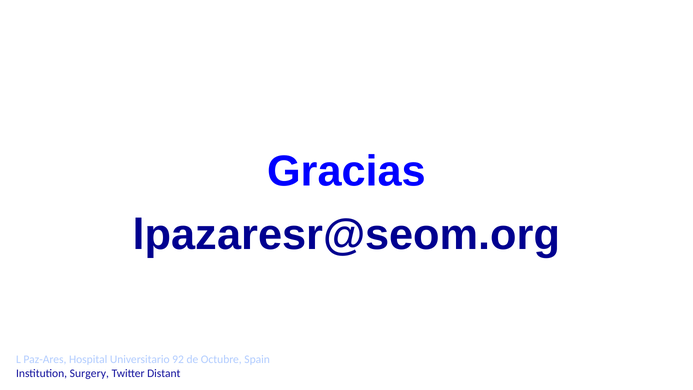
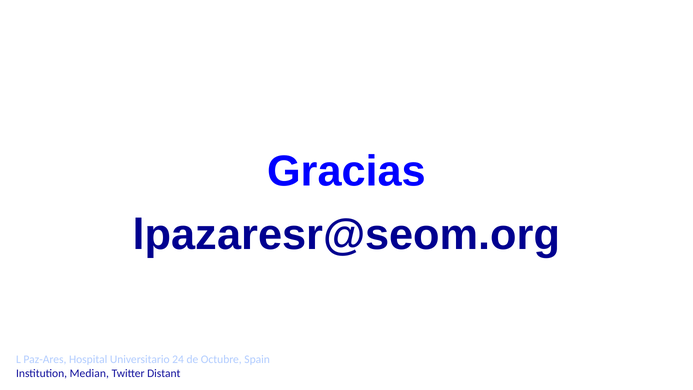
92: 92 -> 24
Surgery: Surgery -> Median
